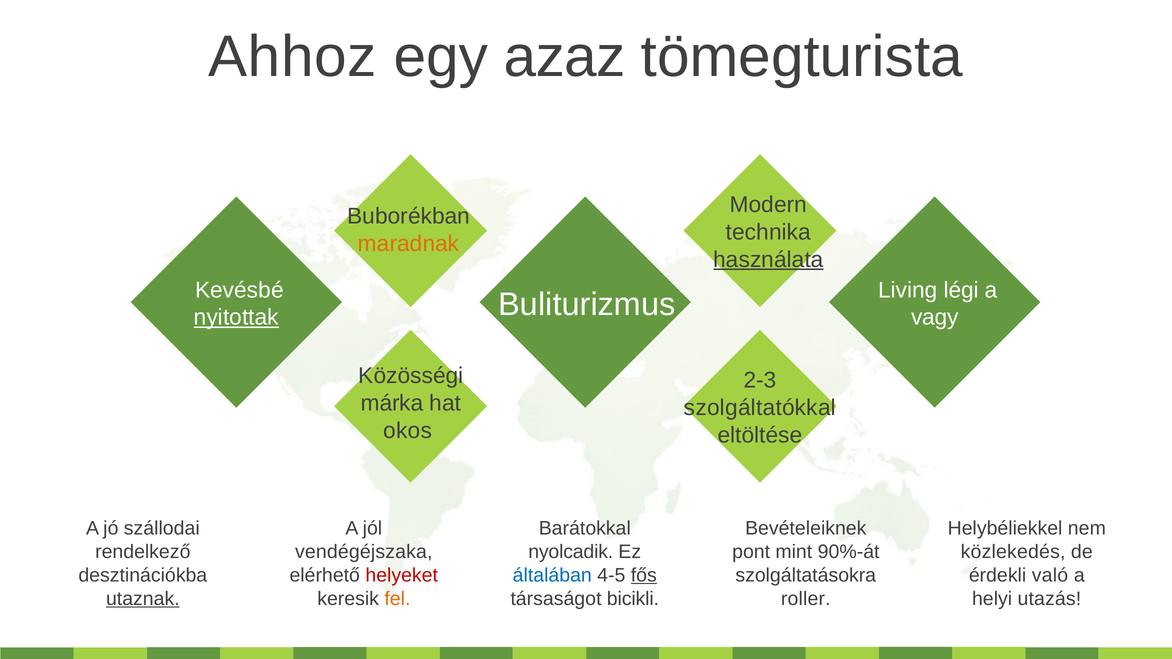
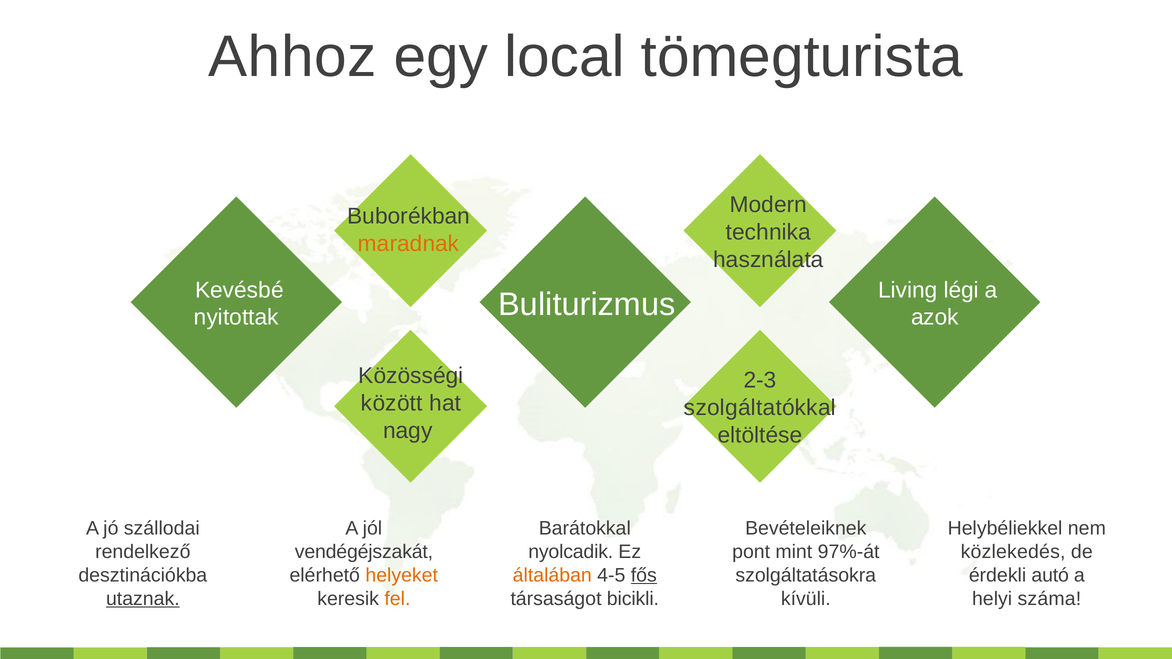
azaz: azaz -> local
használata underline: present -> none
nyitottak underline: present -> none
vagy: vagy -> azok
márka: márka -> között
okos: okos -> nagy
vendégéjszaka: vendégéjszaka -> vendégéjszakát
90%-át: 90%-át -> 97%-át
helyeket colour: red -> orange
általában colour: blue -> orange
való: való -> autó
roller: roller -> kívüli
utazás: utazás -> száma
